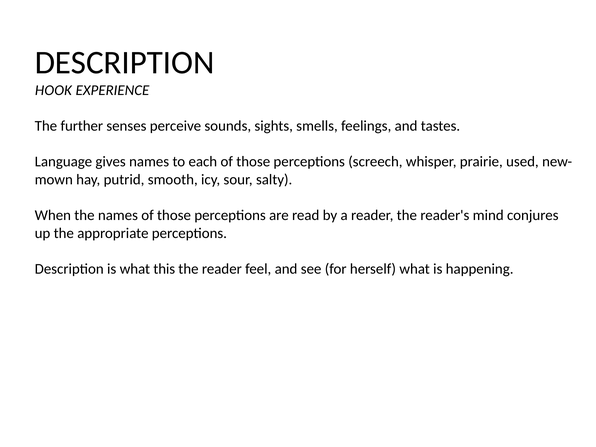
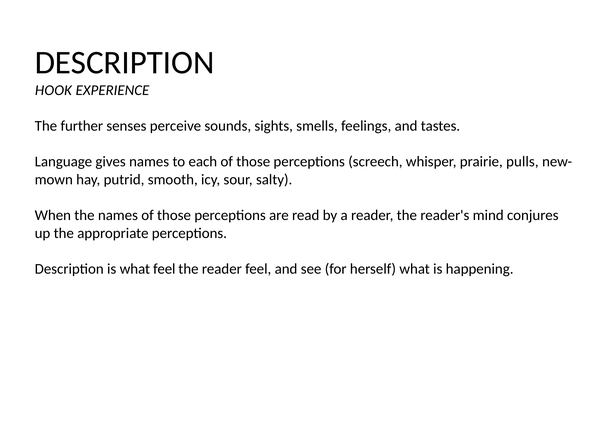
used: used -> pulls
what this: this -> feel
